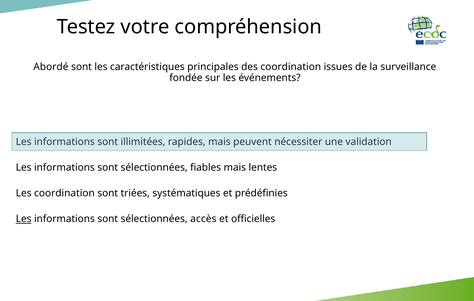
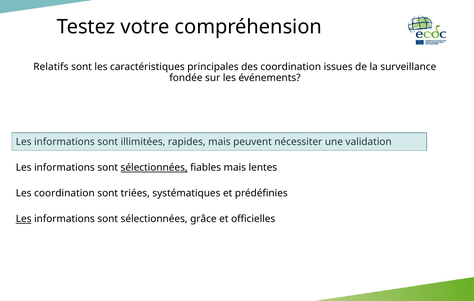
Abordé: Abordé -> Relatifs
sélectionnées at (154, 168) underline: none -> present
accès: accès -> grâce
